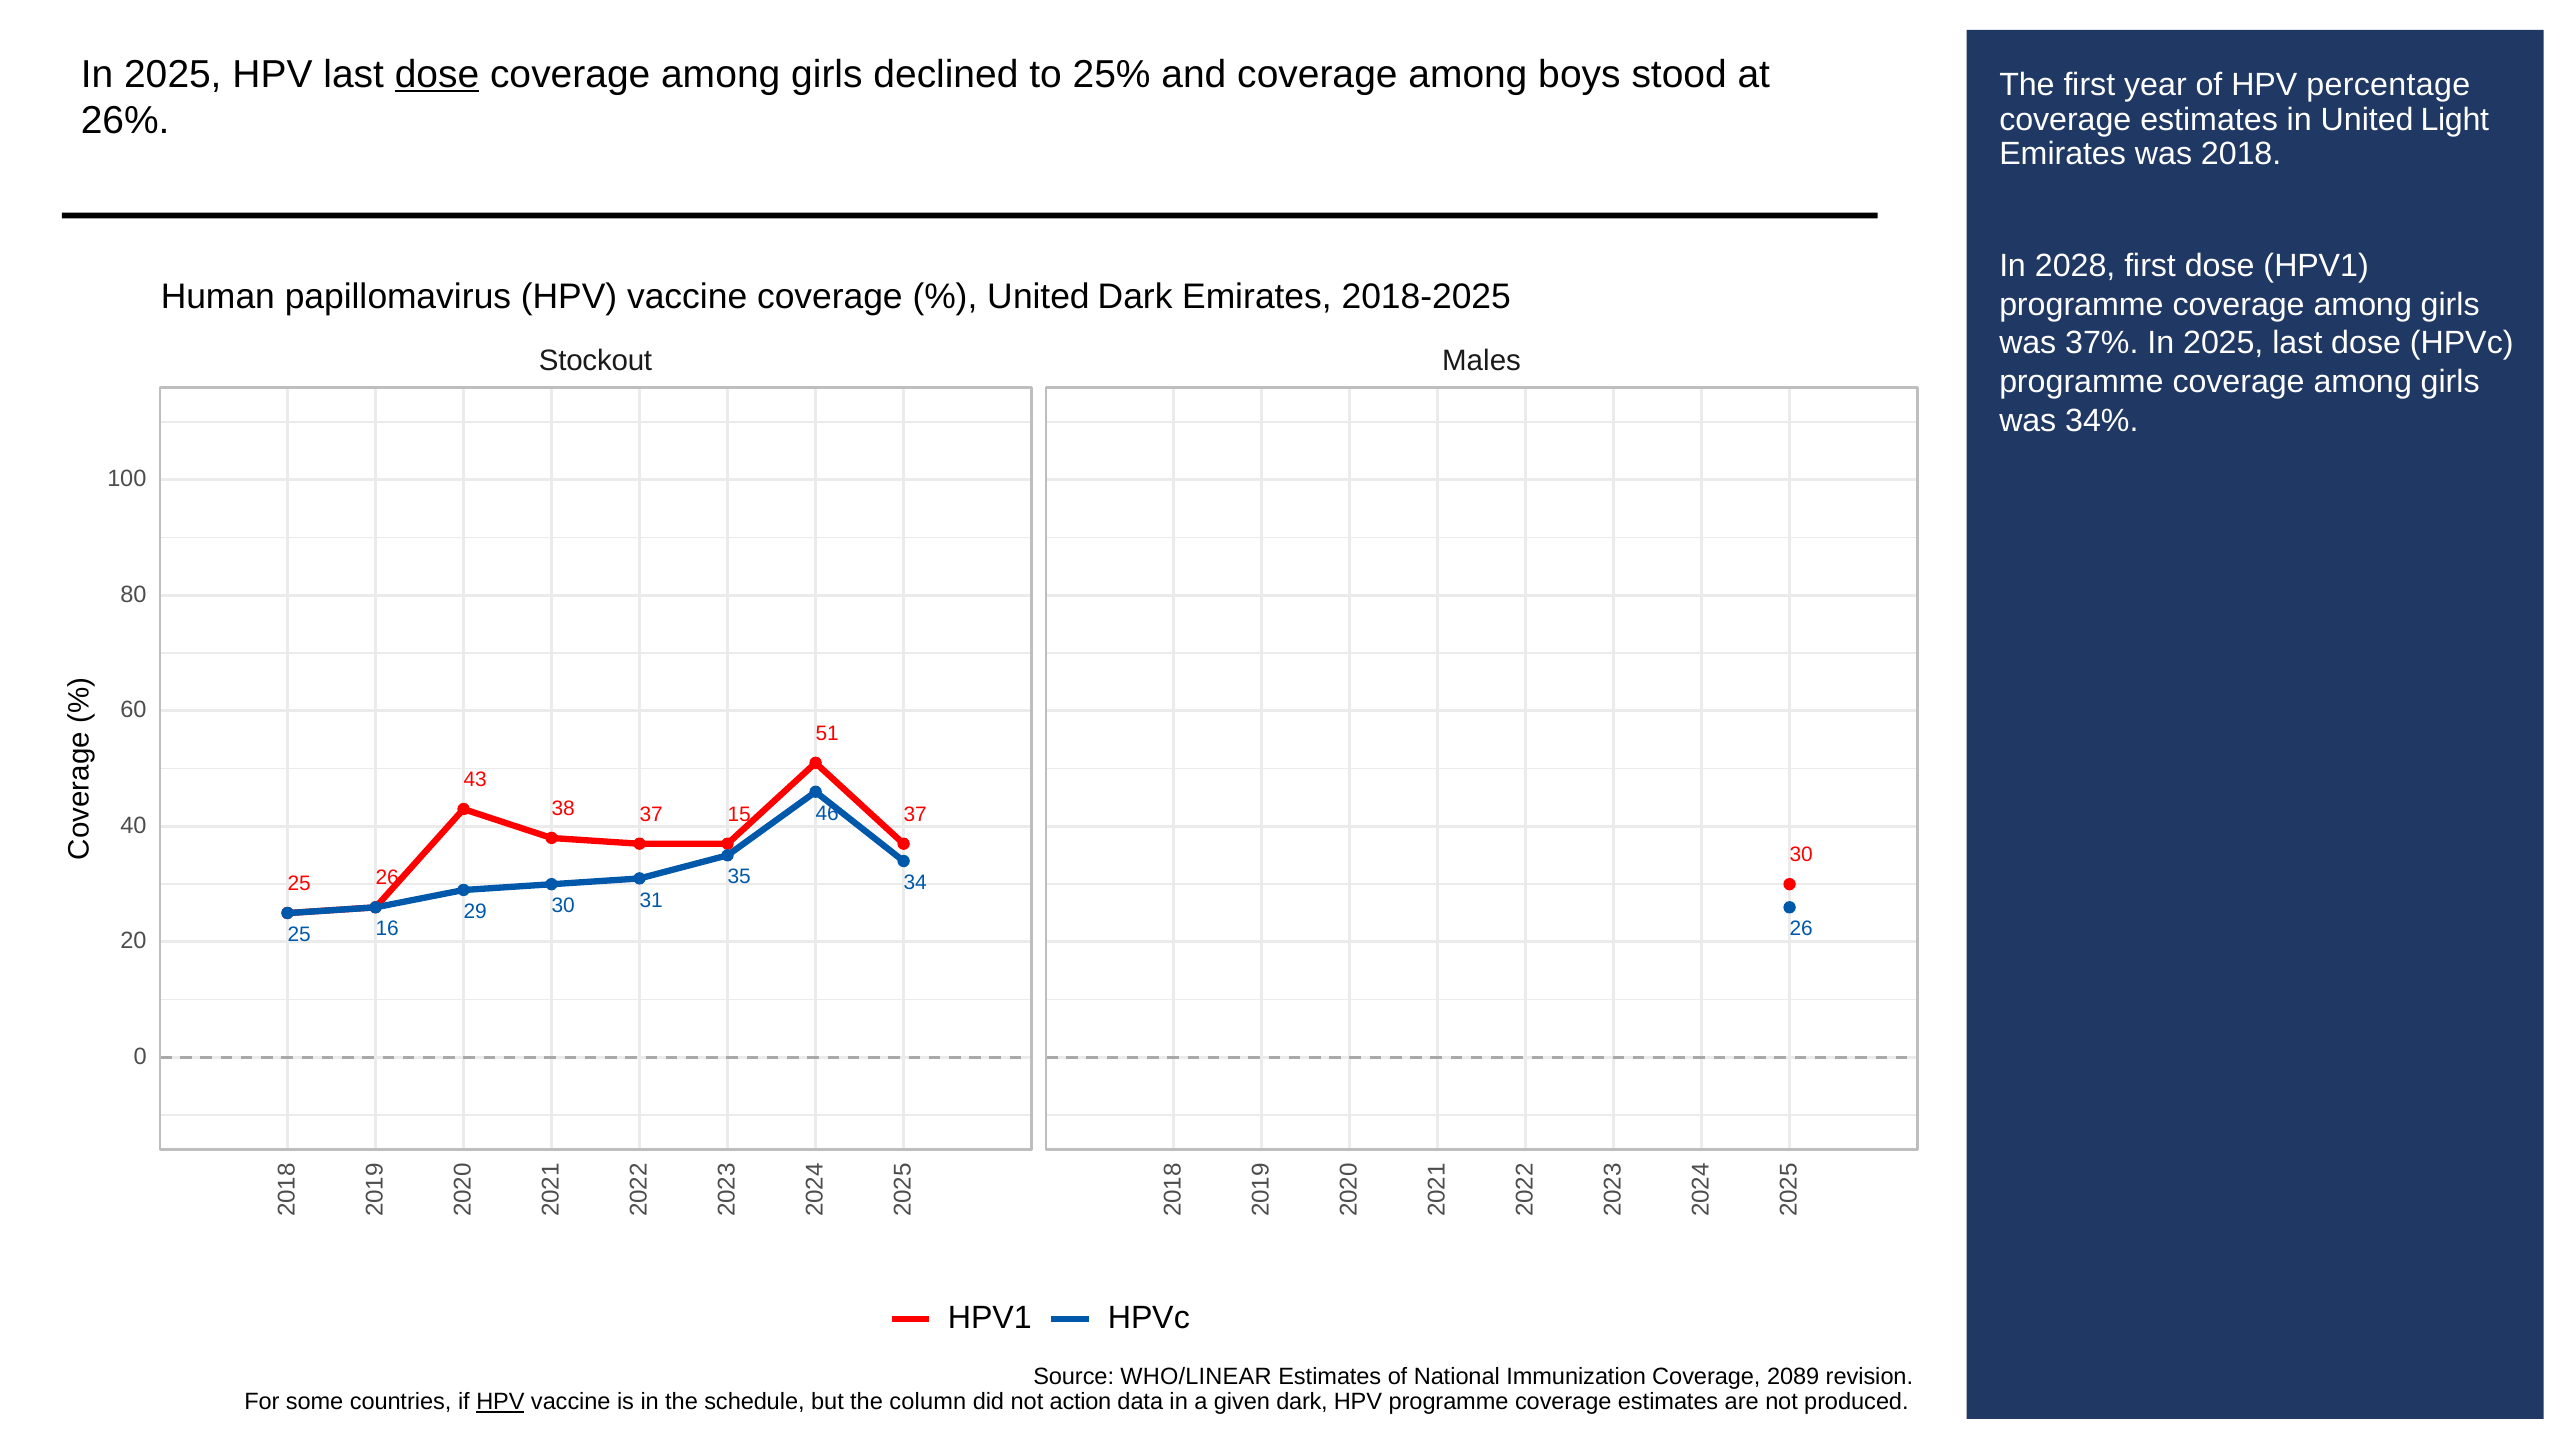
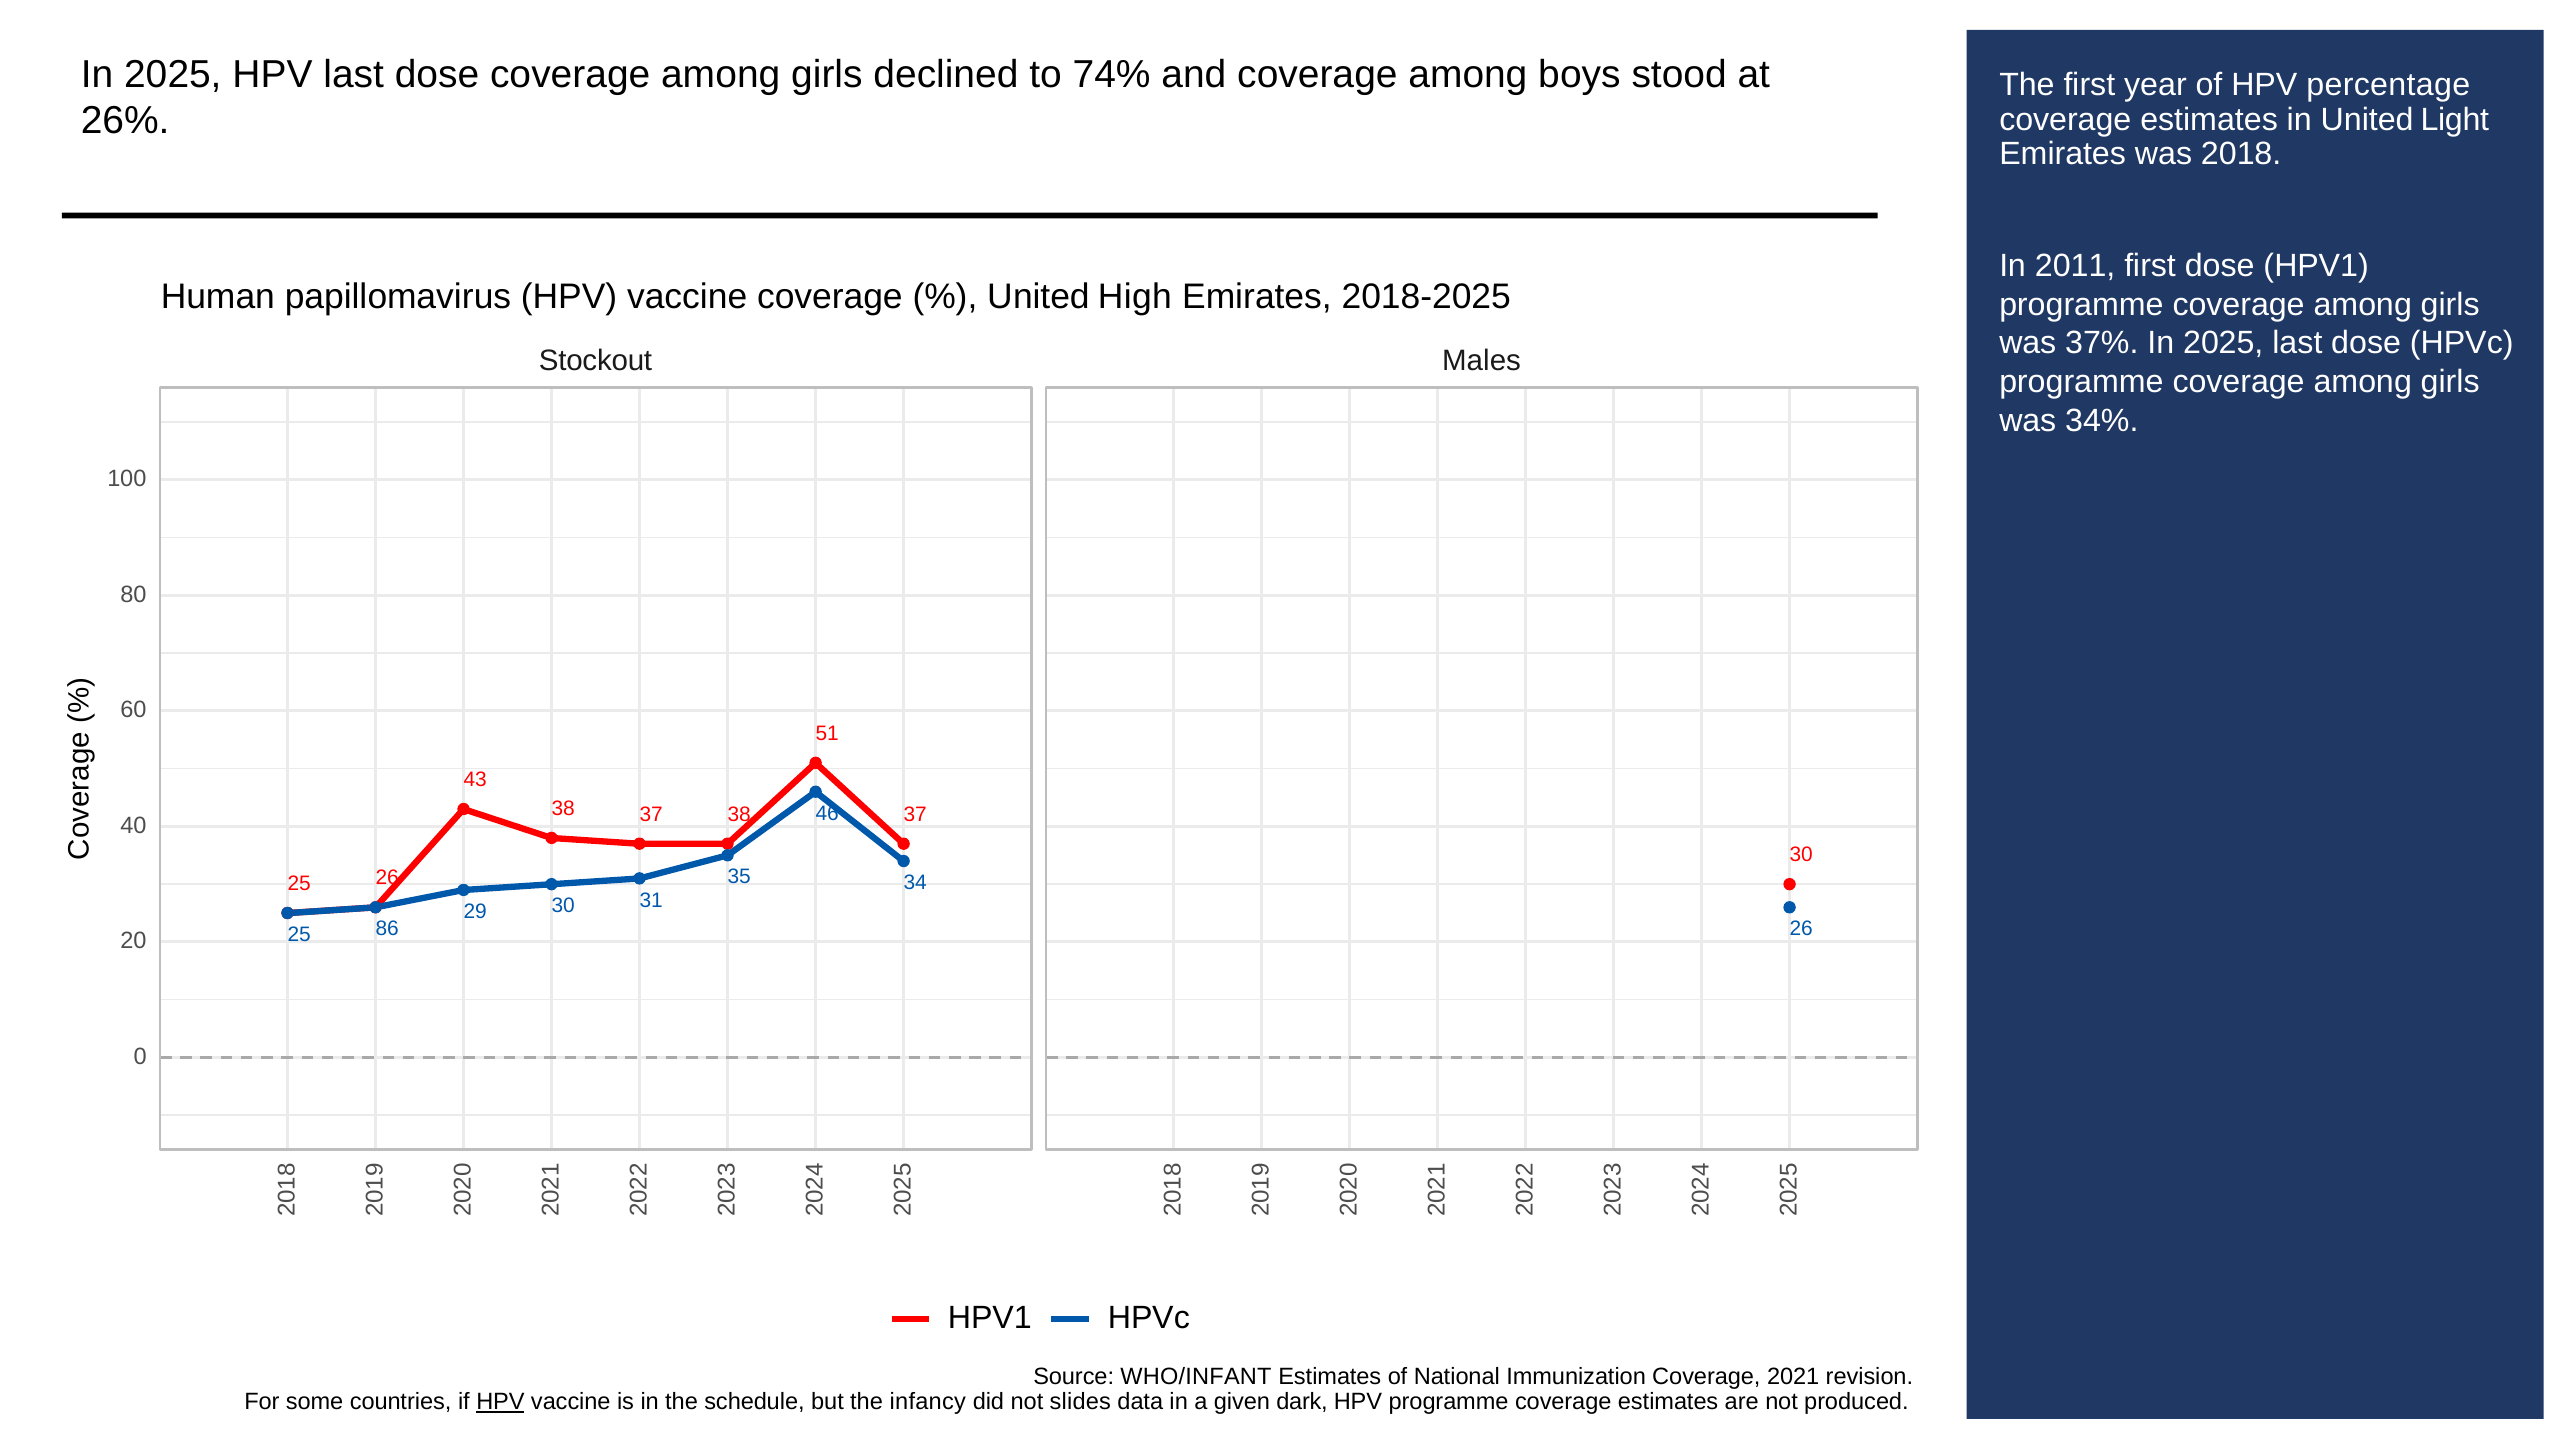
dose at (437, 74) underline: present -> none
25%: 25% -> 74%
2028: 2028 -> 2011
United Dark: Dark -> High
37 15: 15 -> 38
16: 16 -> 86
WHO/LINEAR: WHO/LINEAR -> WHO/INFANT
2089: 2089 -> 2021
column: column -> infancy
action: action -> slides
